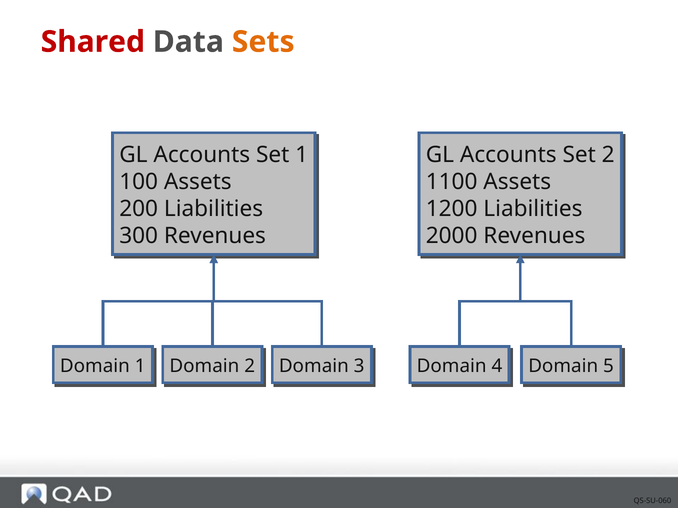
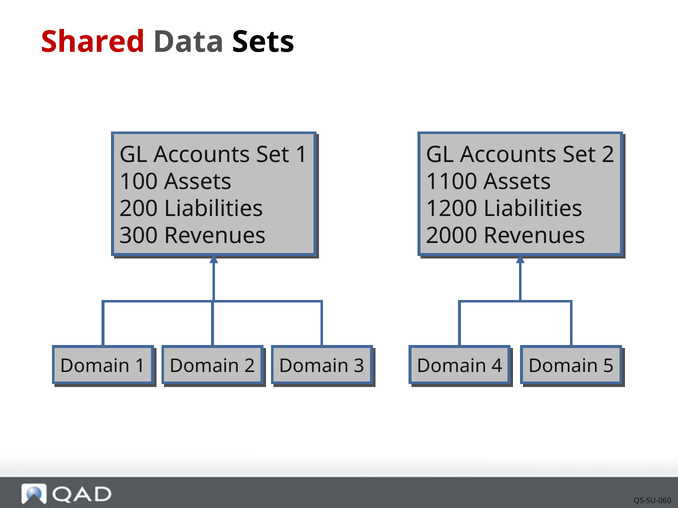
Sets colour: orange -> black
